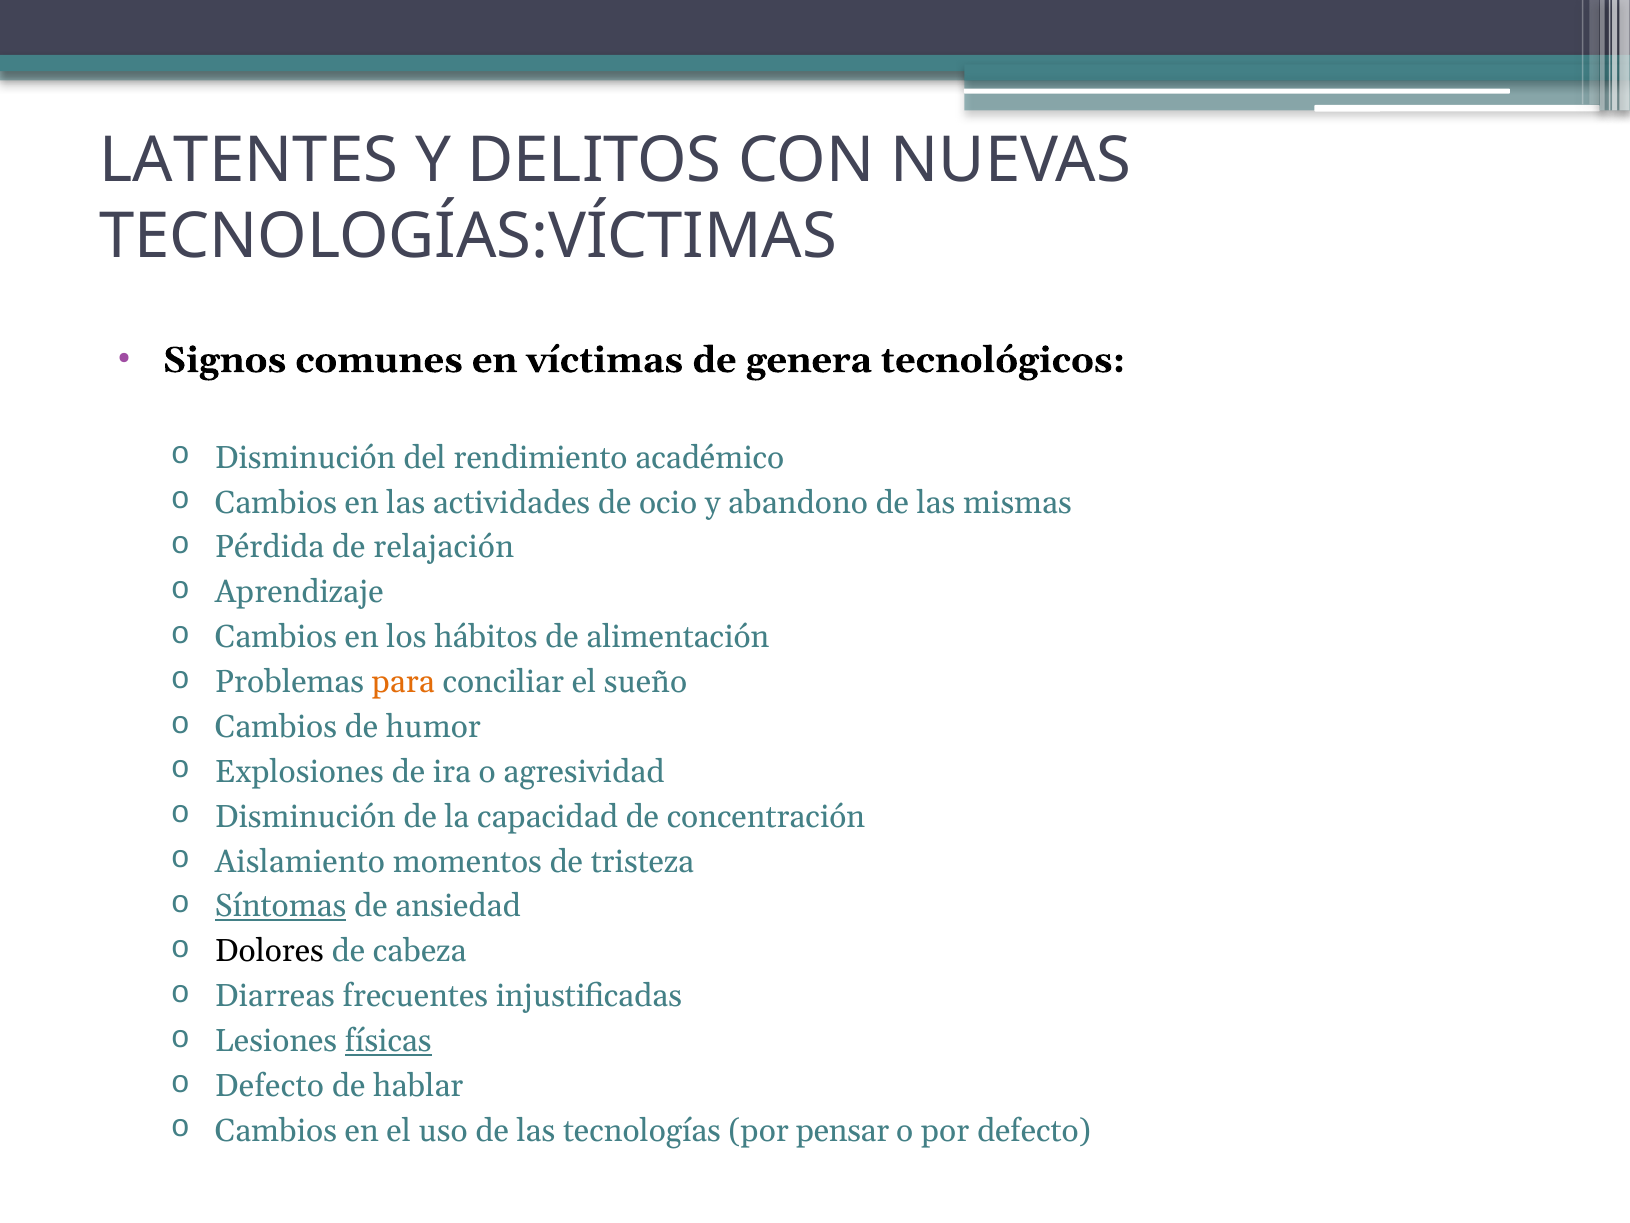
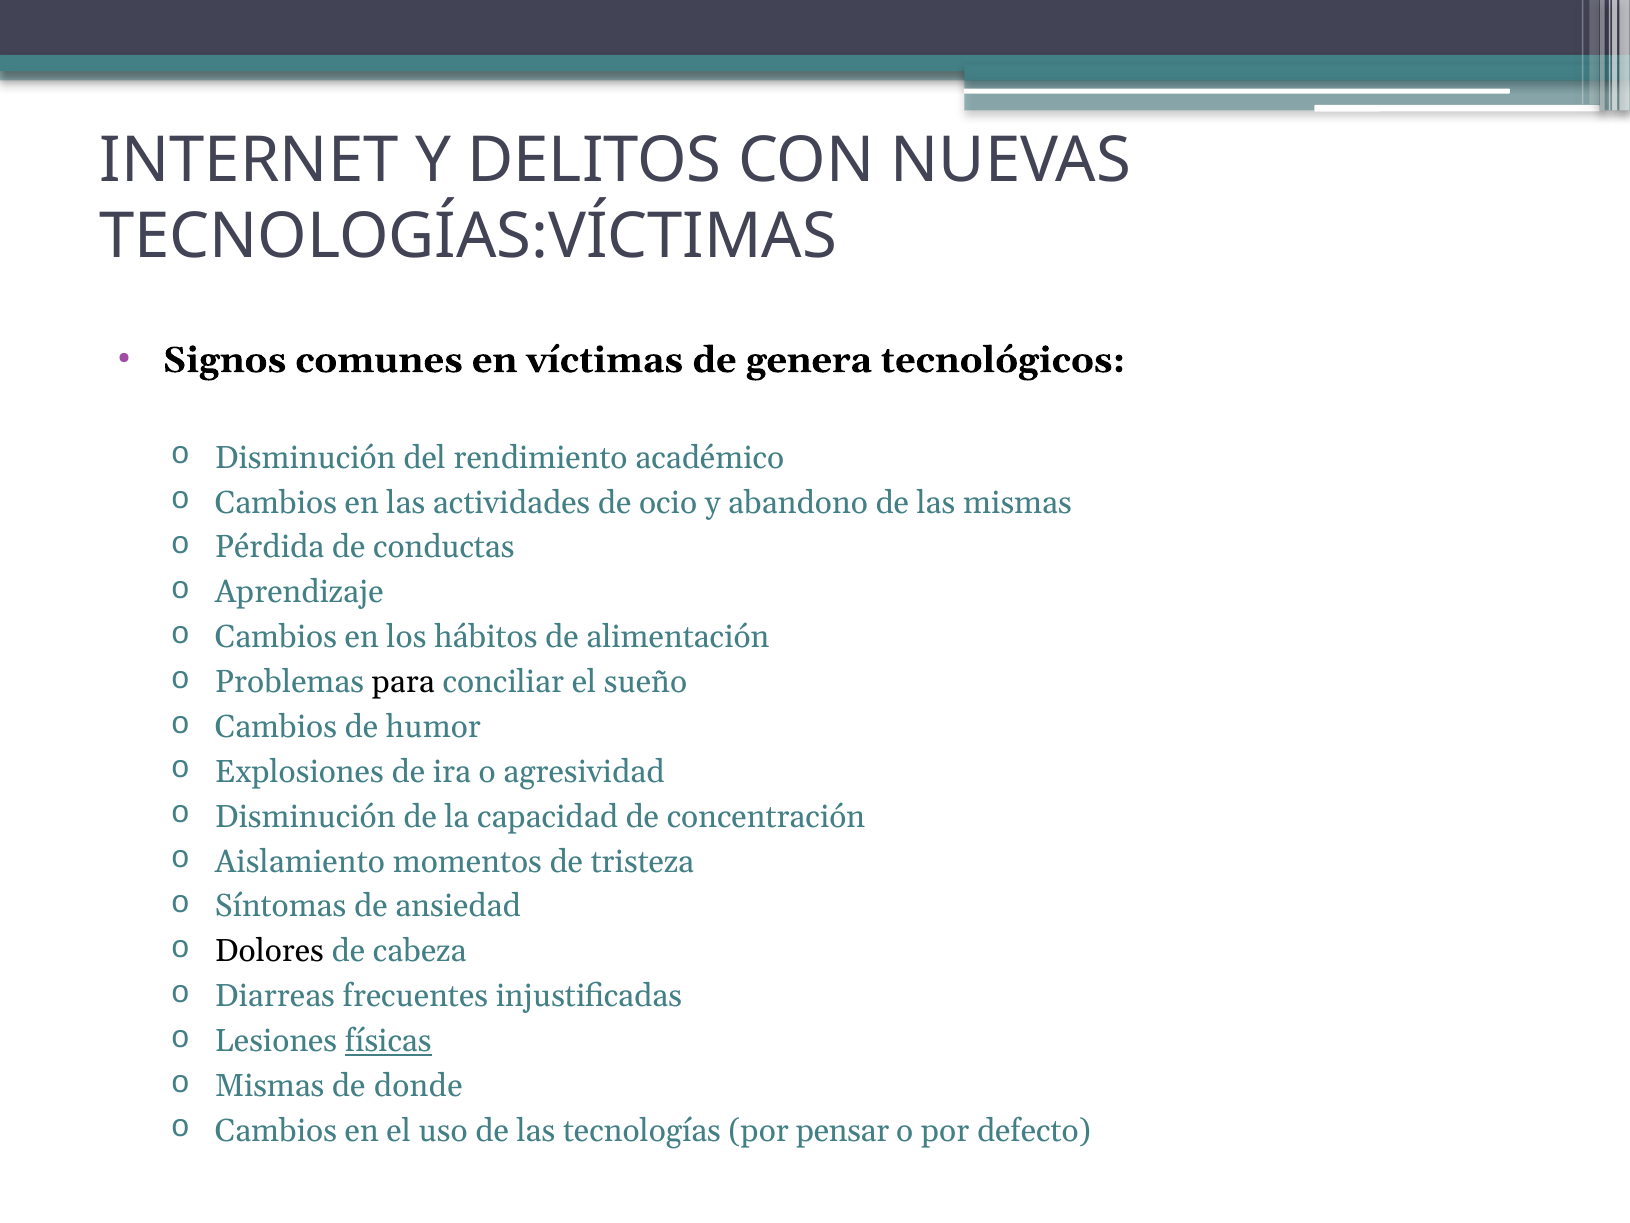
LATENTES: LATENTES -> INTERNET
relajación: relajación -> conductas
para colour: orange -> black
Síntomas underline: present -> none
o Defecto: Defecto -> Mismas
hablar: hablar -> donde
